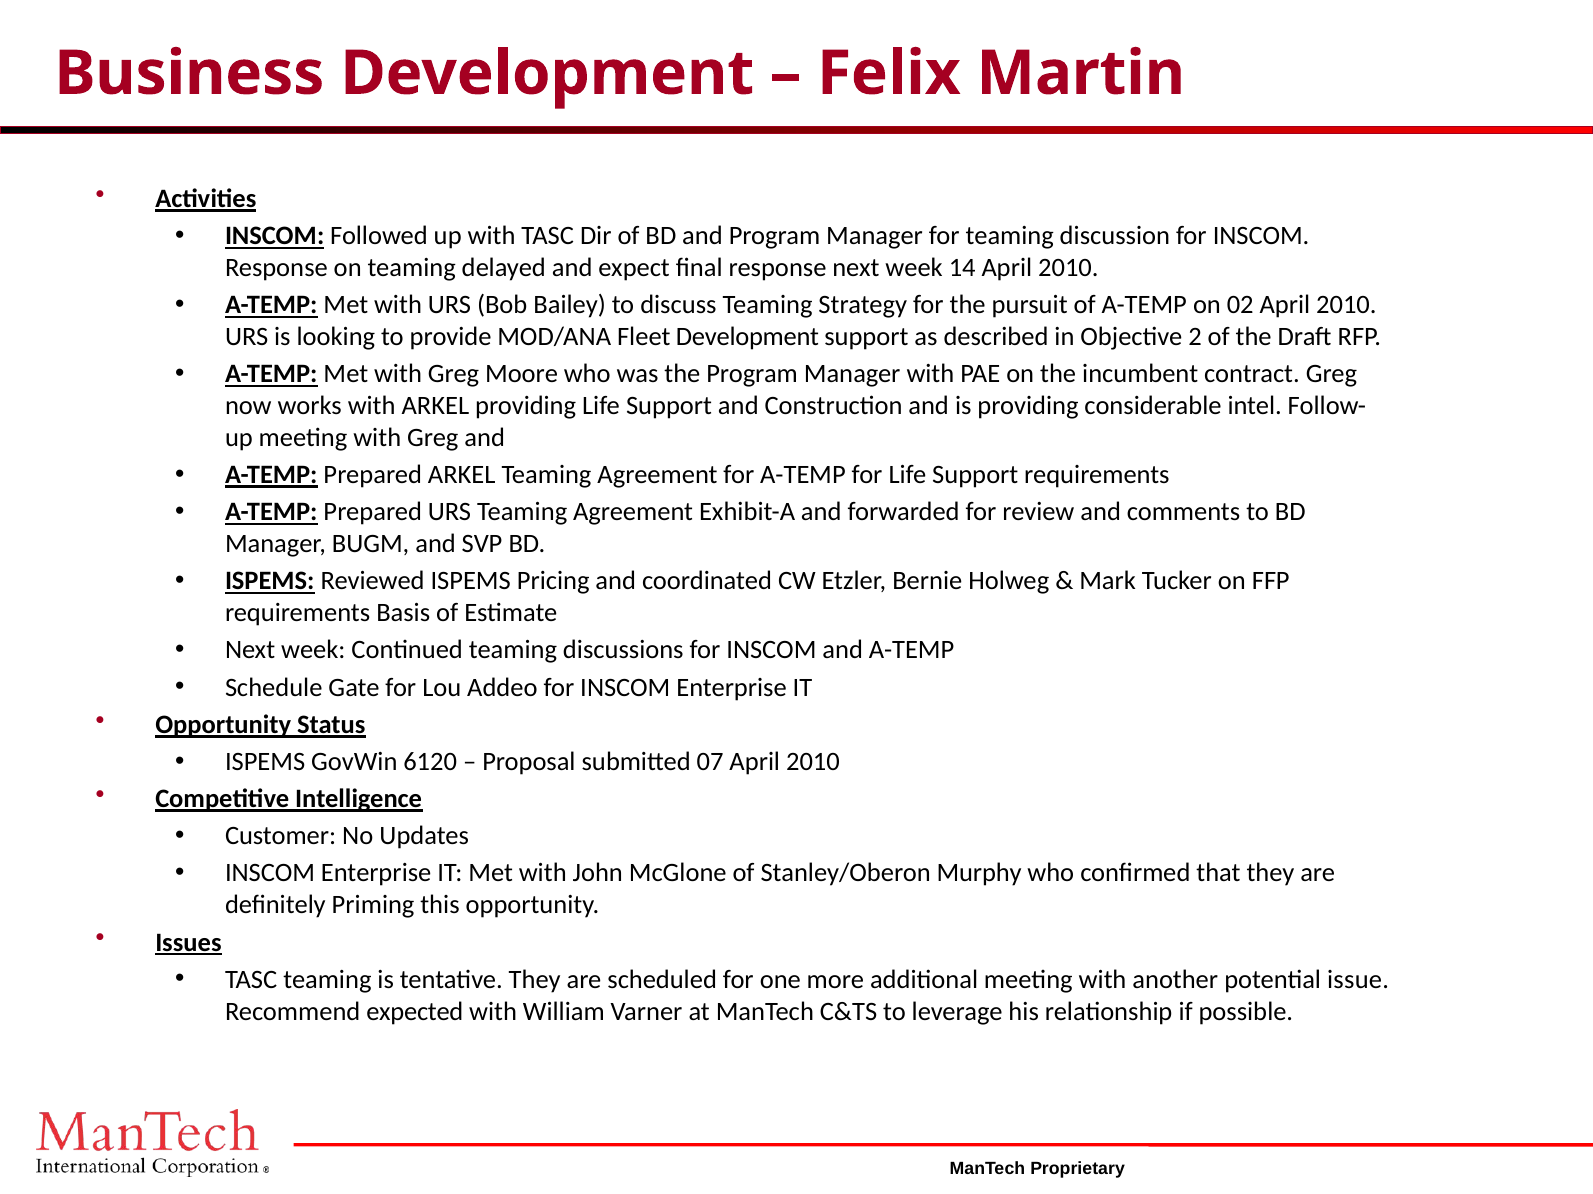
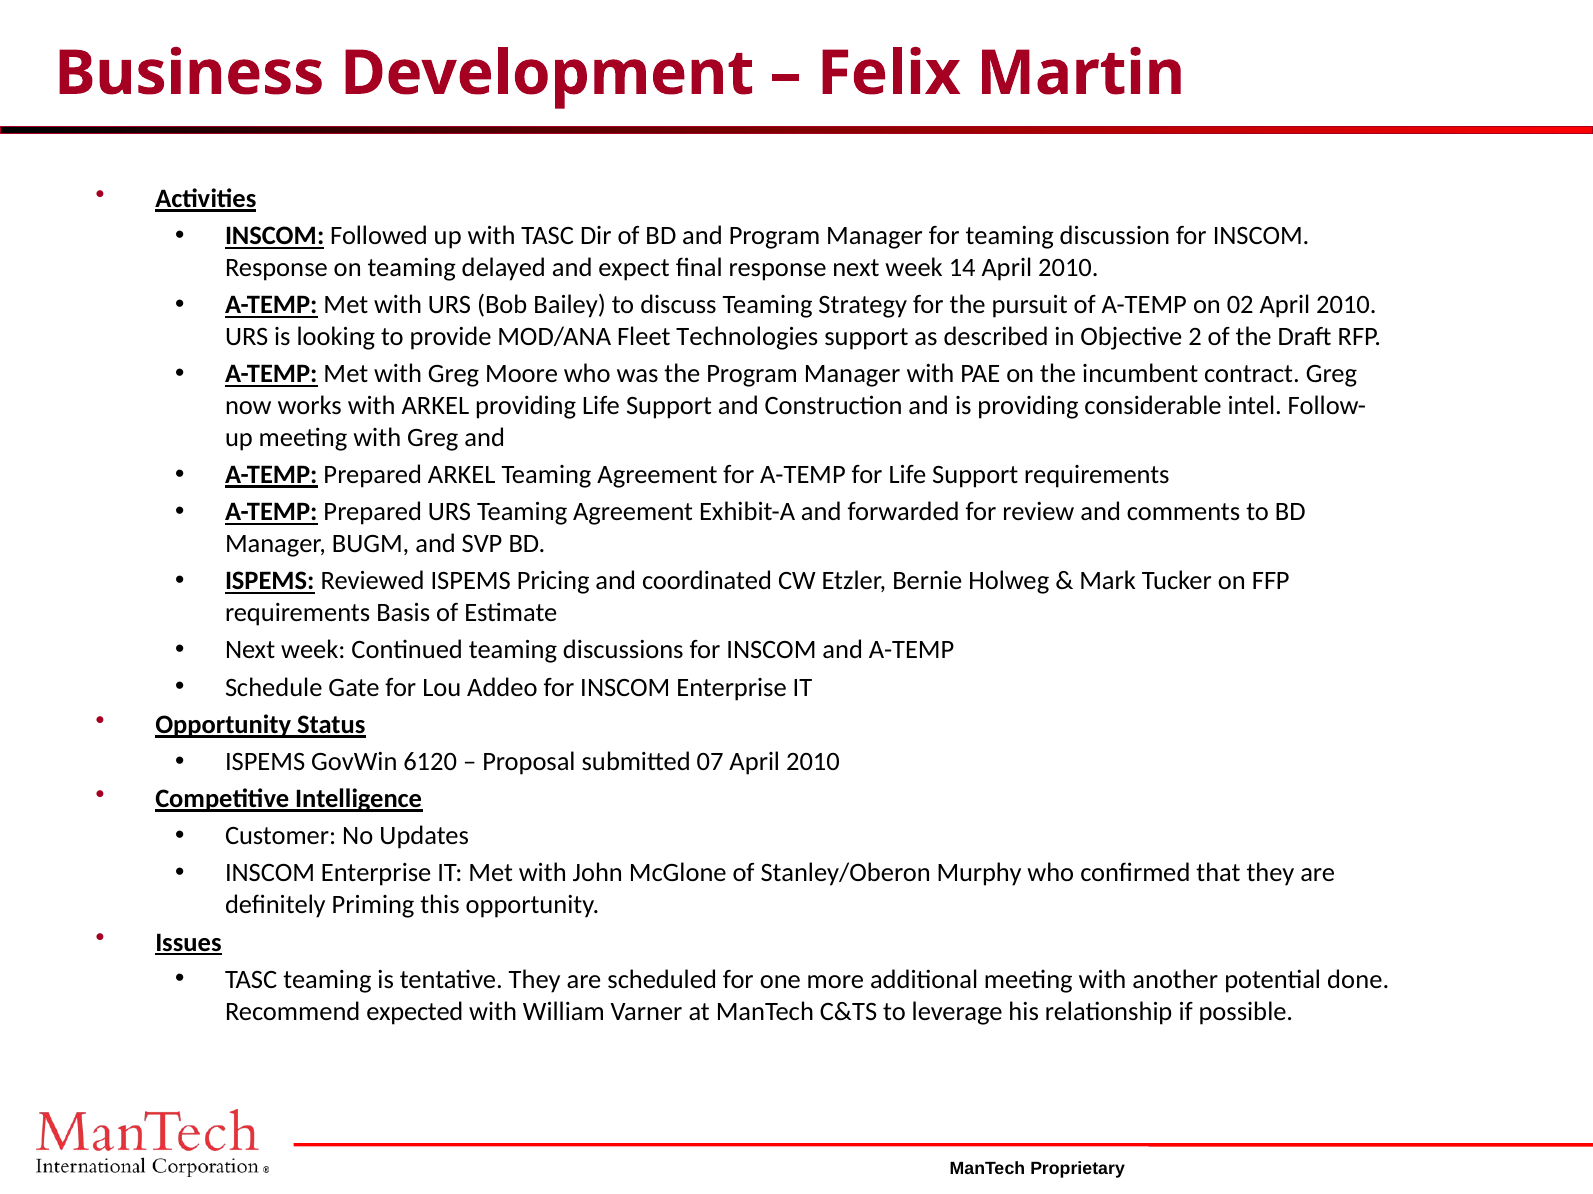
Fleet Development: Development -> Technologies
issue: issue -> done
